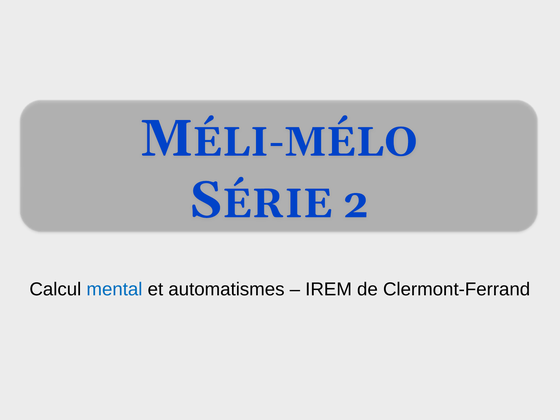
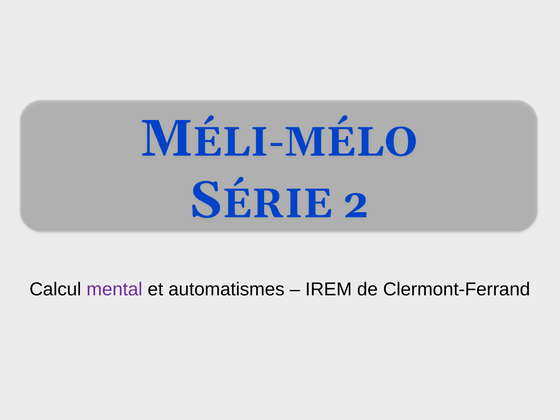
mental colour: blue -> purple
